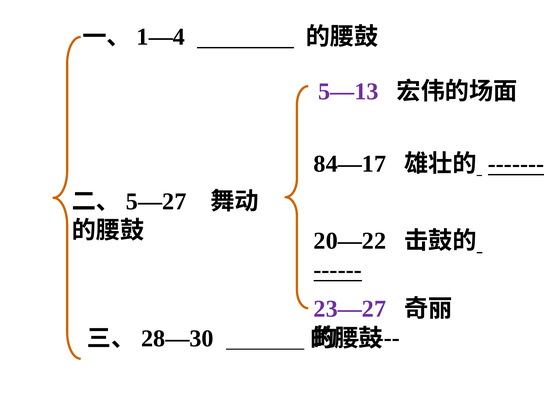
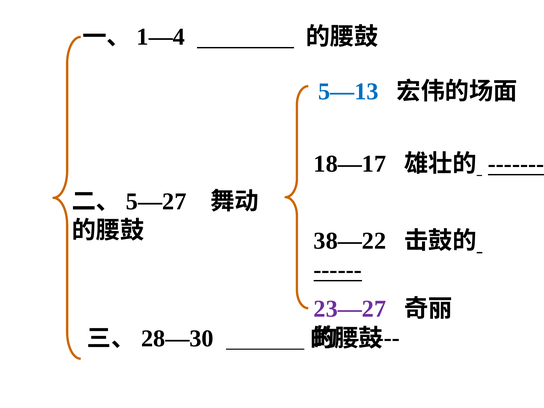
5—13 colour: purple -> blue
84—17: 84—17 -> 18—17
20—22: 20—22 -> 38—22
